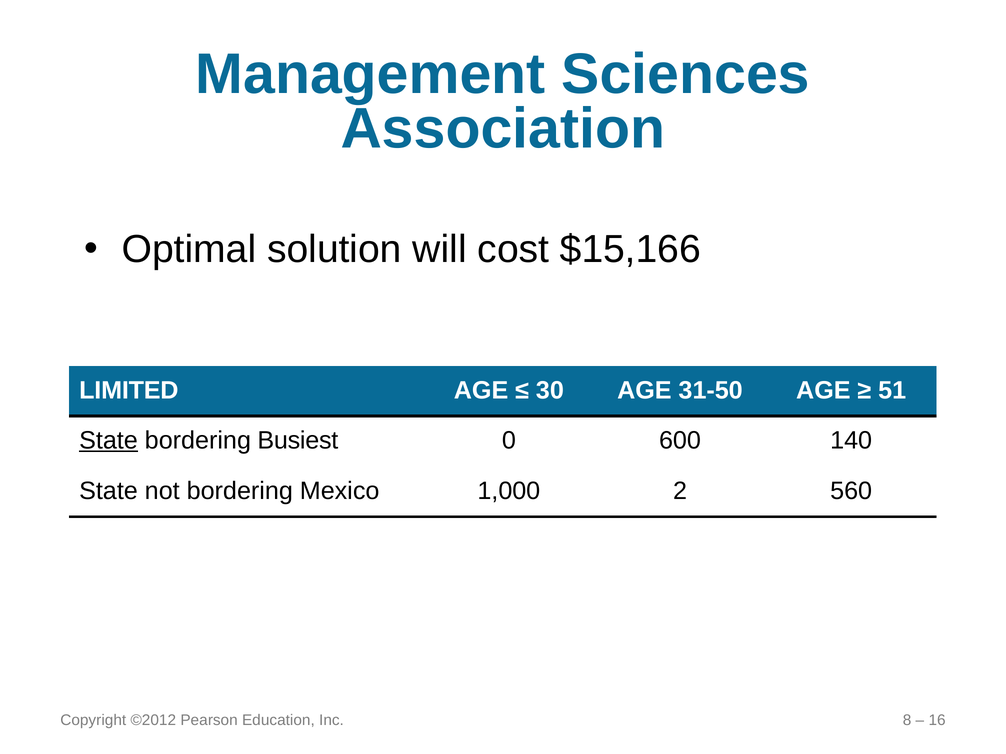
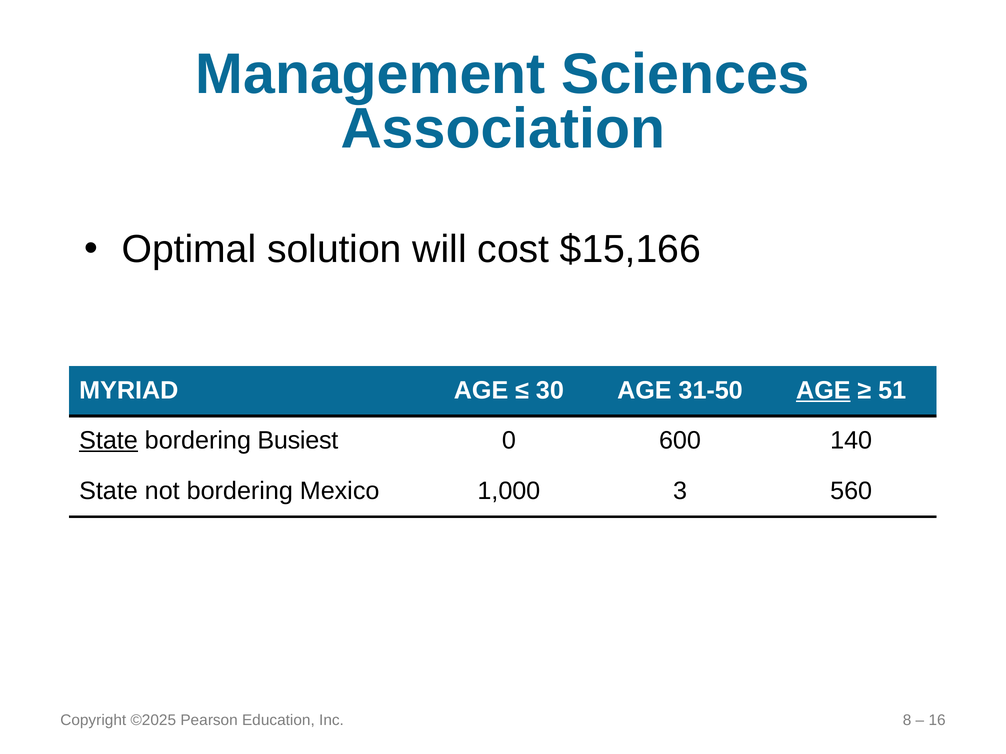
LIMITED: LIMITED -> MYRIAD
AGE at (823, 391) underline: none -> present
2: 2 -> 3
©2012: ©2012 -> ©2025
